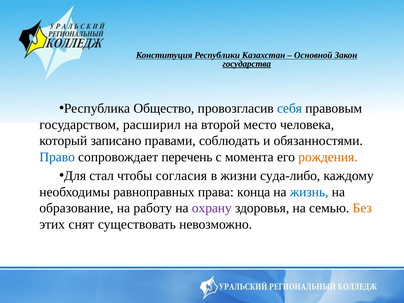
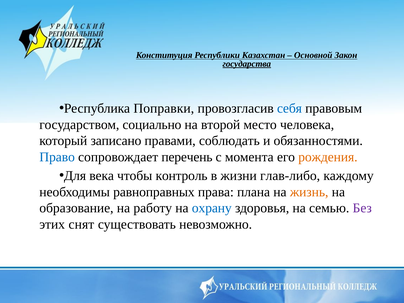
Общество: Общество -> Поправки
расширил: расширил -> социально
стал: стал -> века
согласия: согласия -> контроль
суда-либо: суда-либо -> глав-либо
конца: конца -> плана
жизнь colour: blue -> orange
охрану colour: purple -> blue
Без colour: orange -> purple
